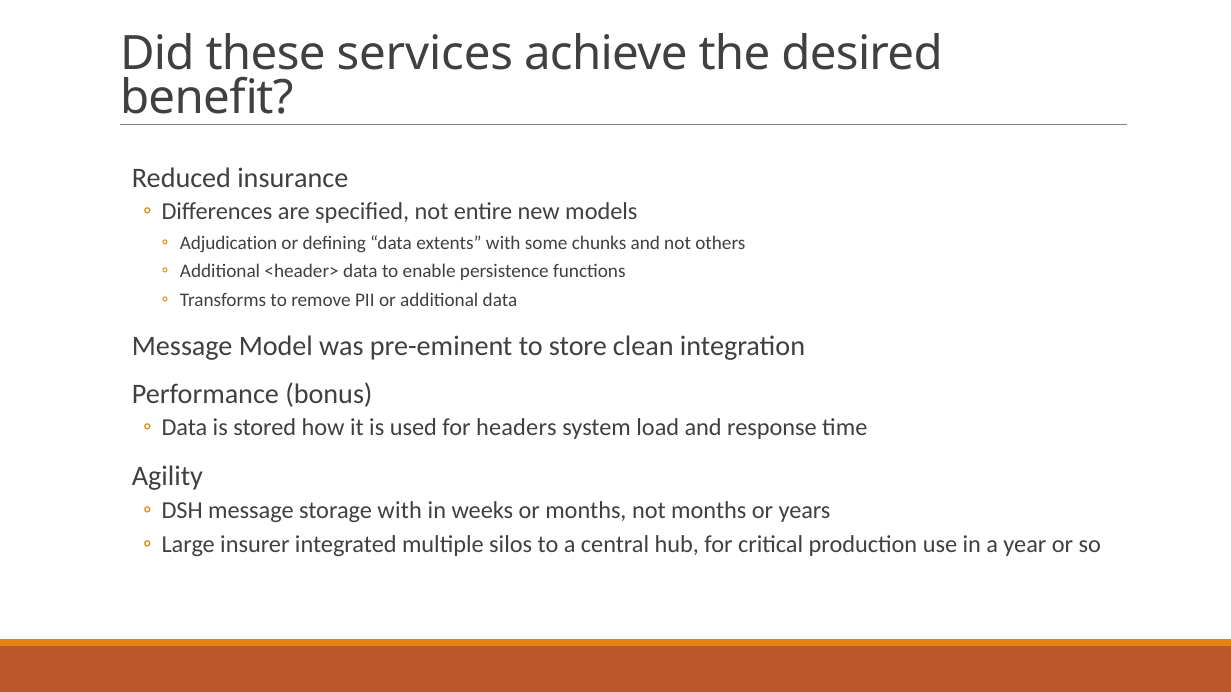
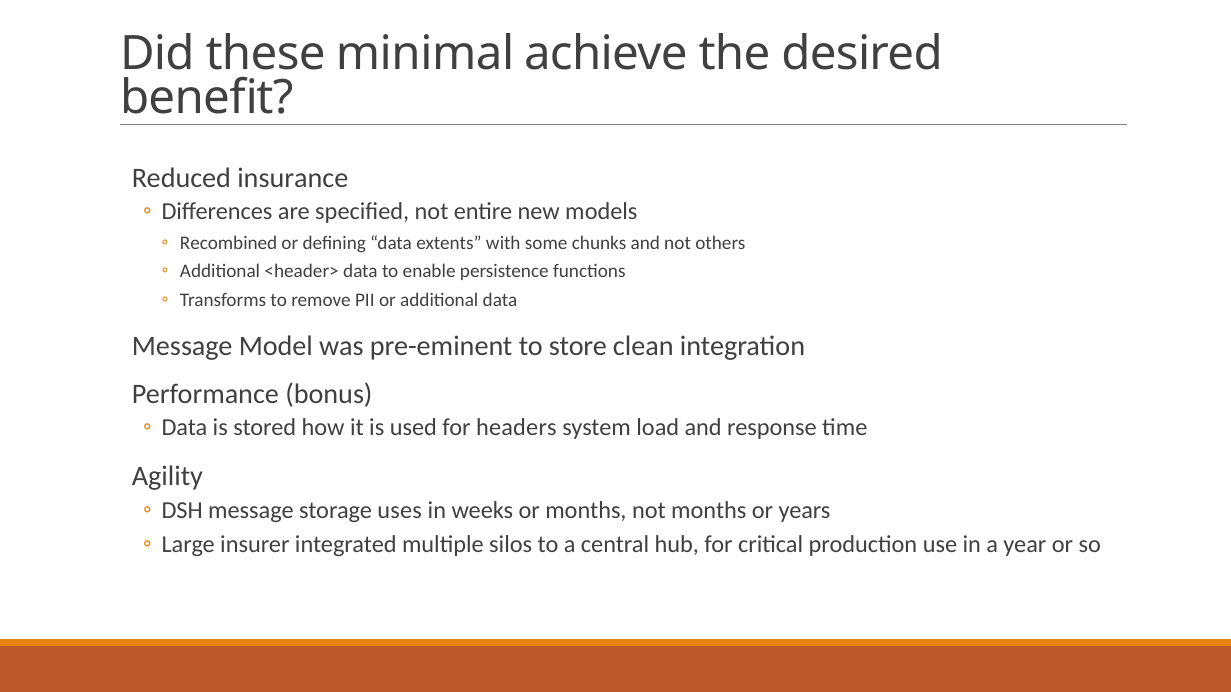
services: services -> minimal
Adjudication: Adjudication -> Recombined
storage with: with -> uses
